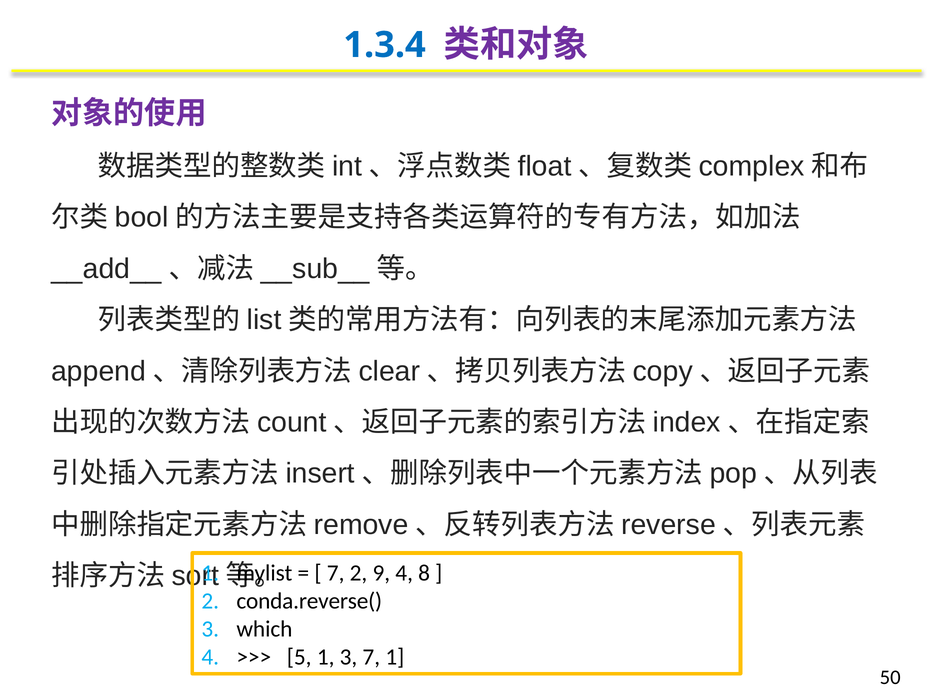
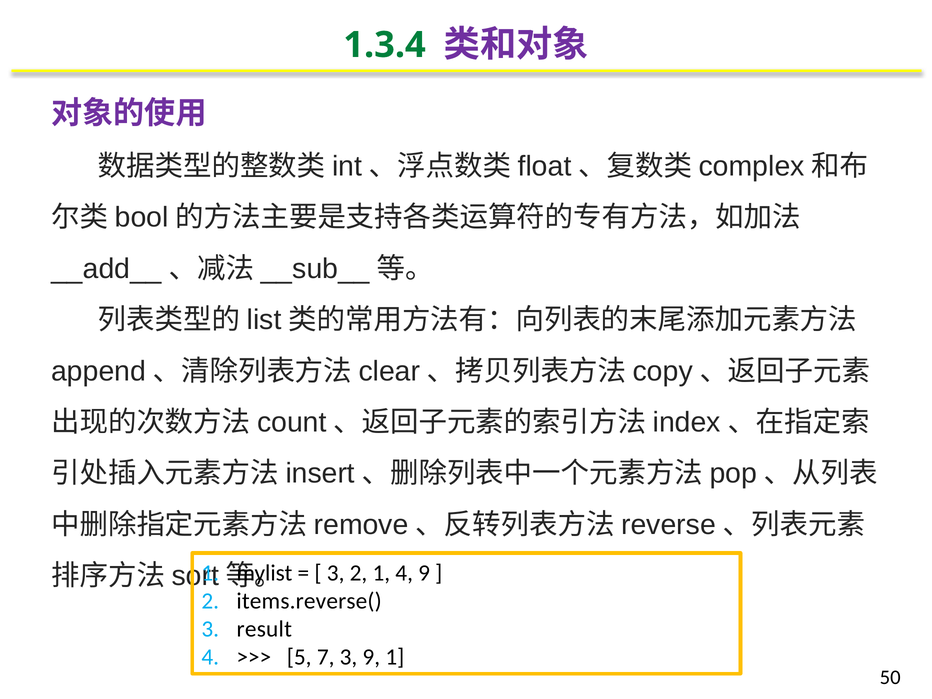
1.3.4 colour: blue -> green
7 at (336, 573): 7 -> 3
2 9: 9 -> 1
4 8: 8 -> 9
conda.reverse(: conda.reverse( -> items.reverse(
which: which -> result
5 1: 1 -> 7
3 7: 7 -> 9
